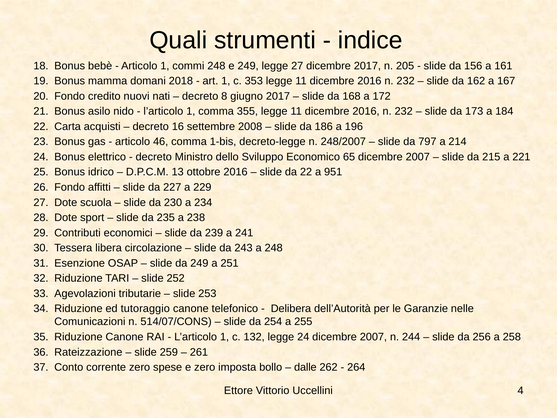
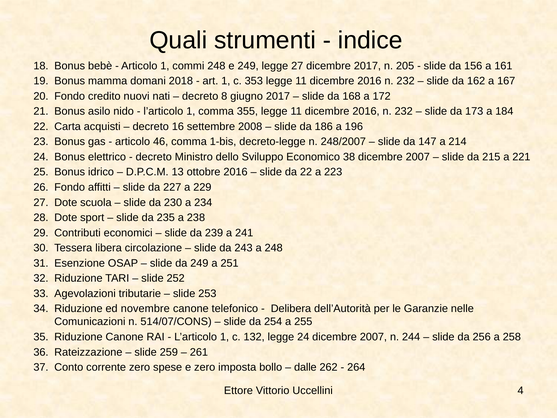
797: 797 -> 147
65: 65 -> 38
951: 951 -> 223
tutoraggio: tutoraggio -> novembre
